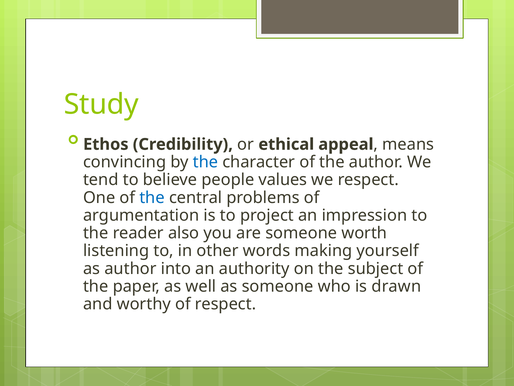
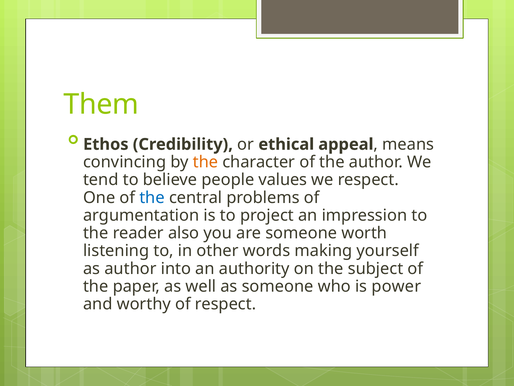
Study: Study -> Them
the at (205, 162) colour: blue -> orange
drawn: drawn -> power
